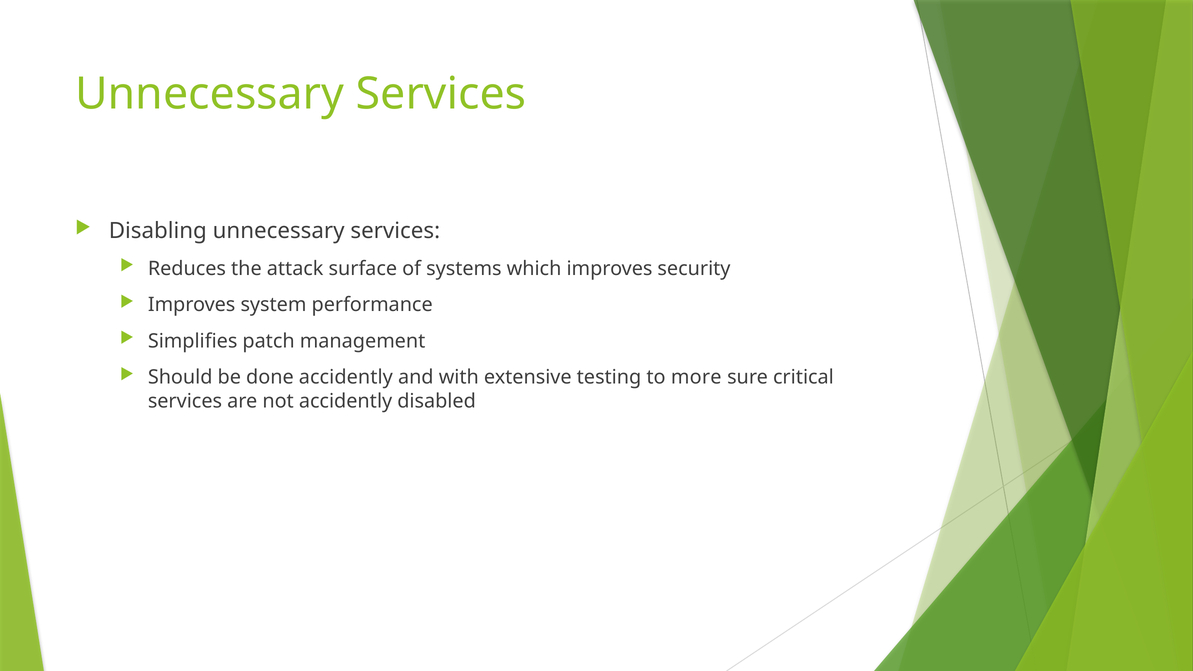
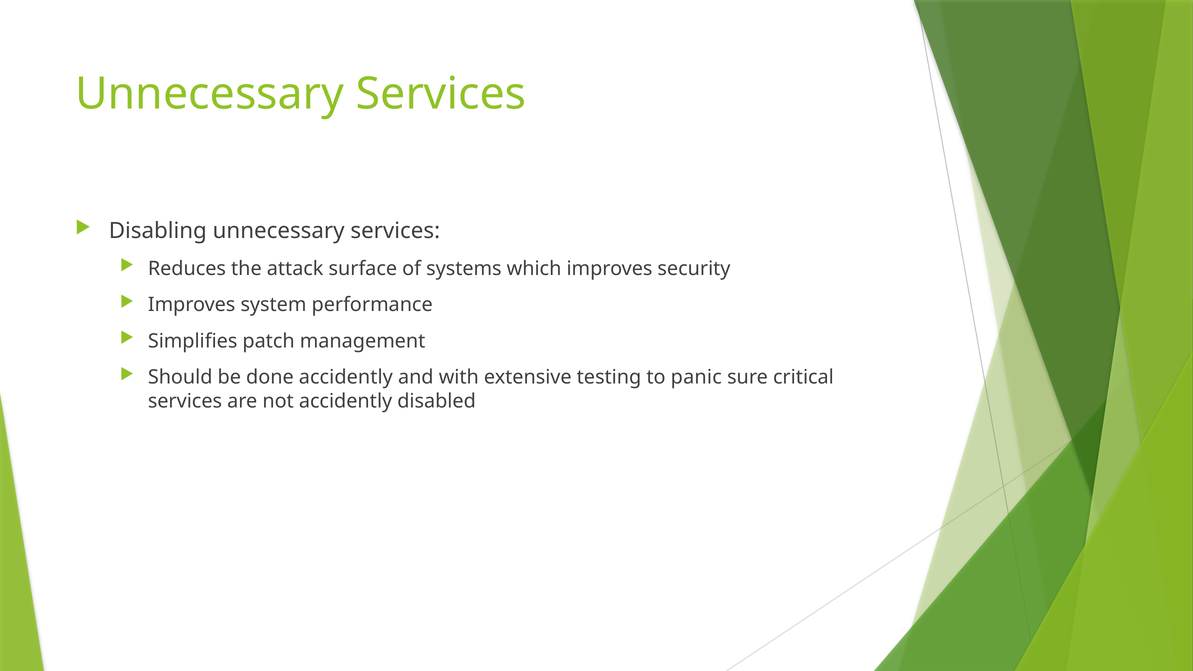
more: more -> panic
